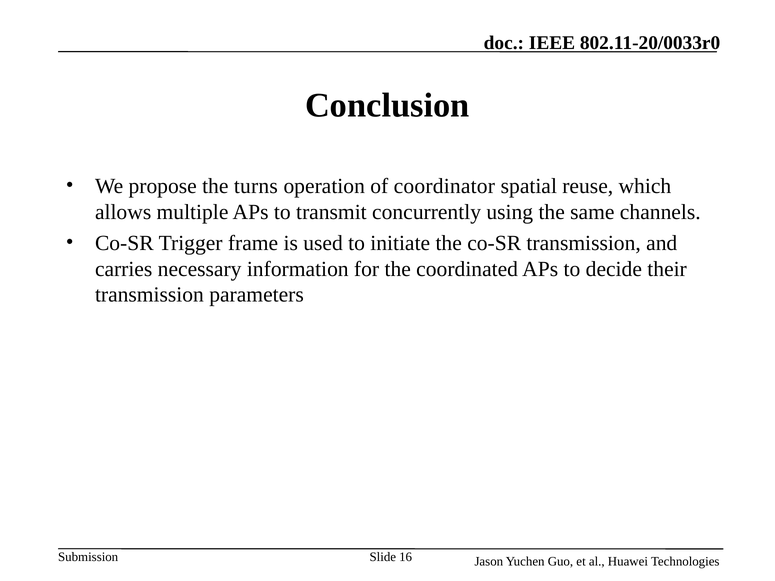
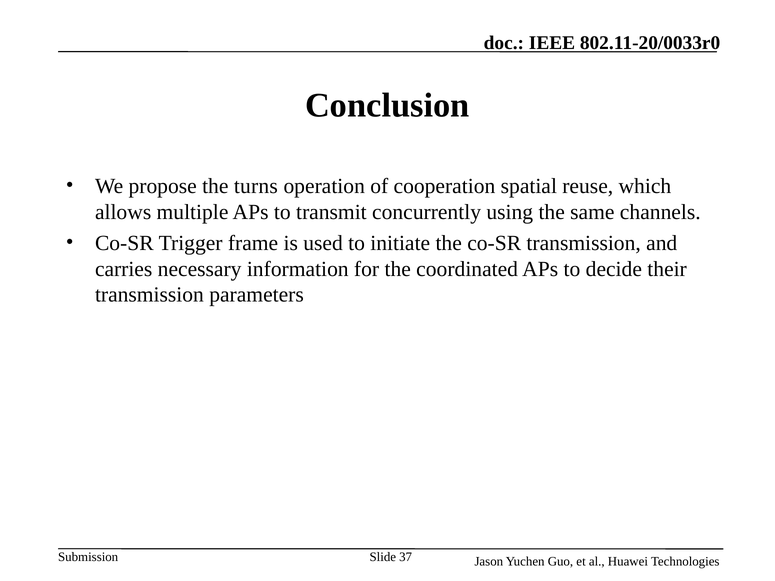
coordinator: coordinator -> cooperation
16: 16 -> 37
